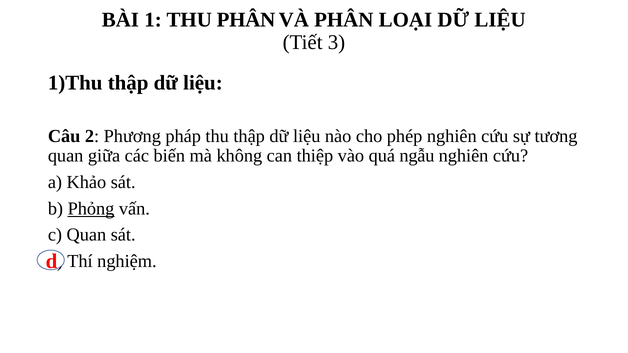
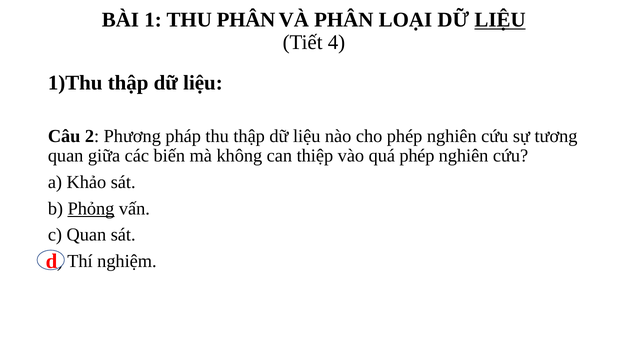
LIỆU at (500, 20) underline: none -> present
3: 3 -> 4
quá ngẫu: ngẫu -> phép
